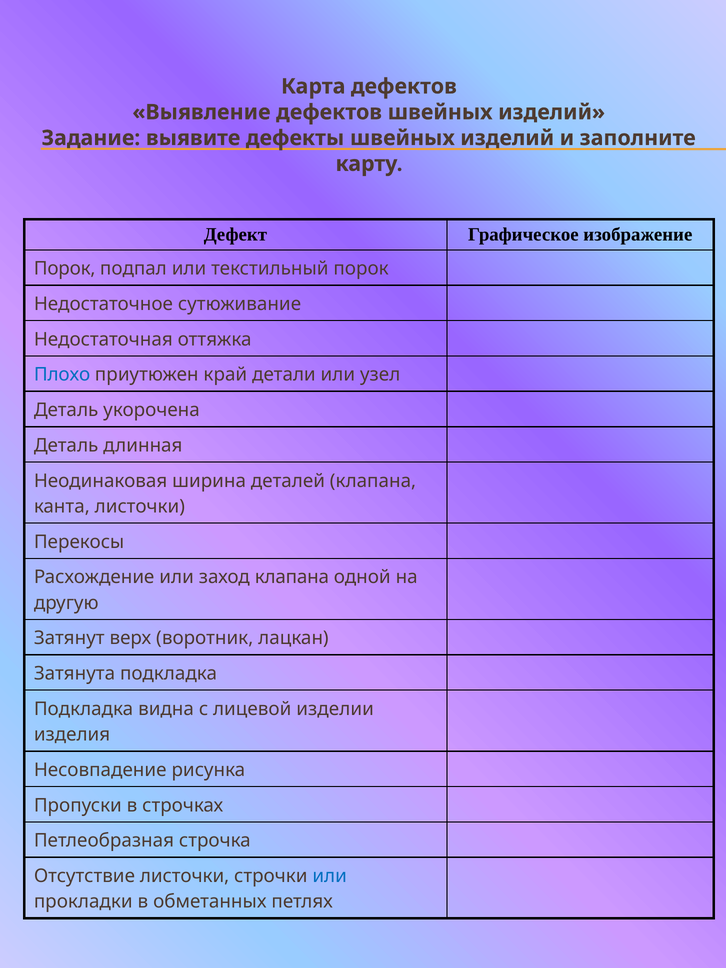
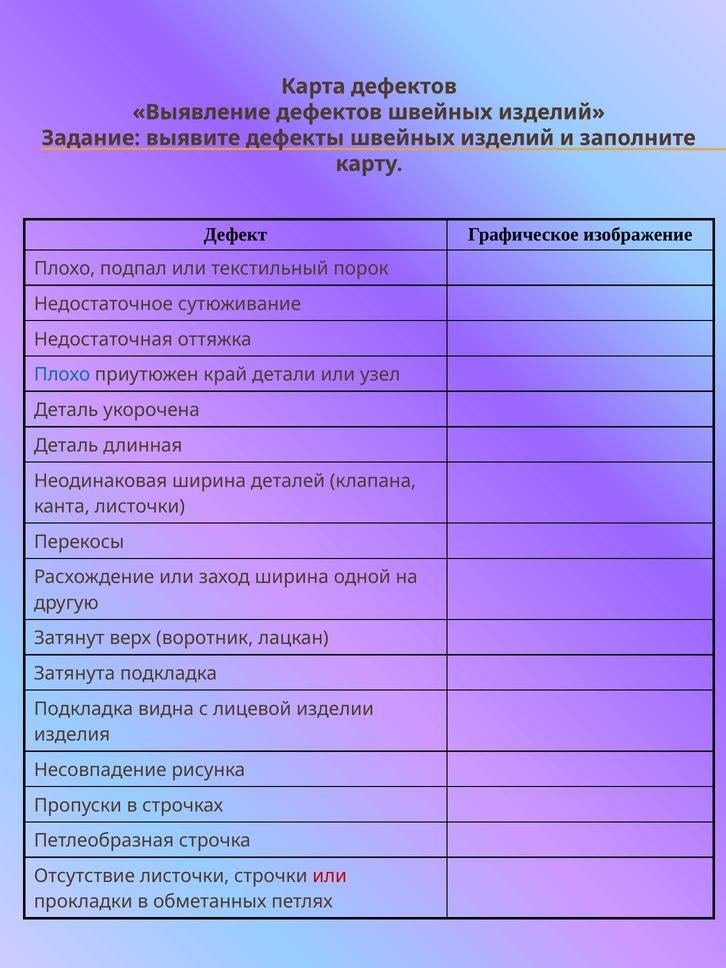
Порок at (65, 269): Порок -> Плохо
заход клапана: клапана -> ширина
или at (330, 876) colour: blue -> red
